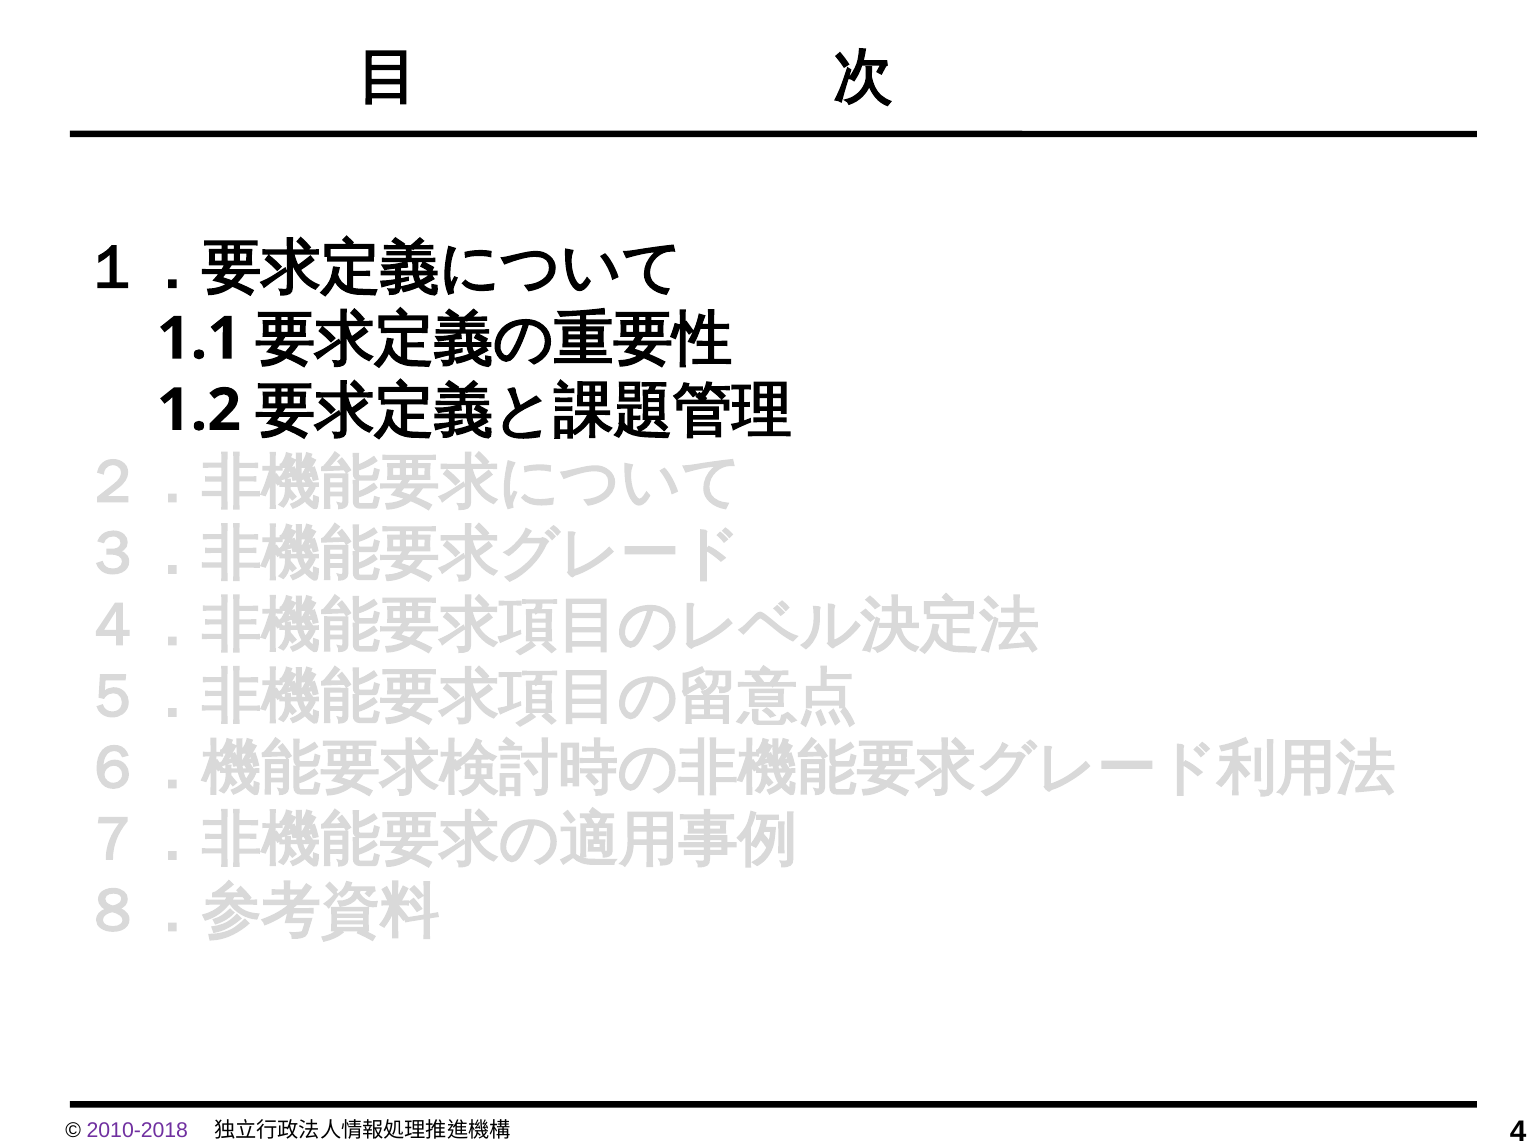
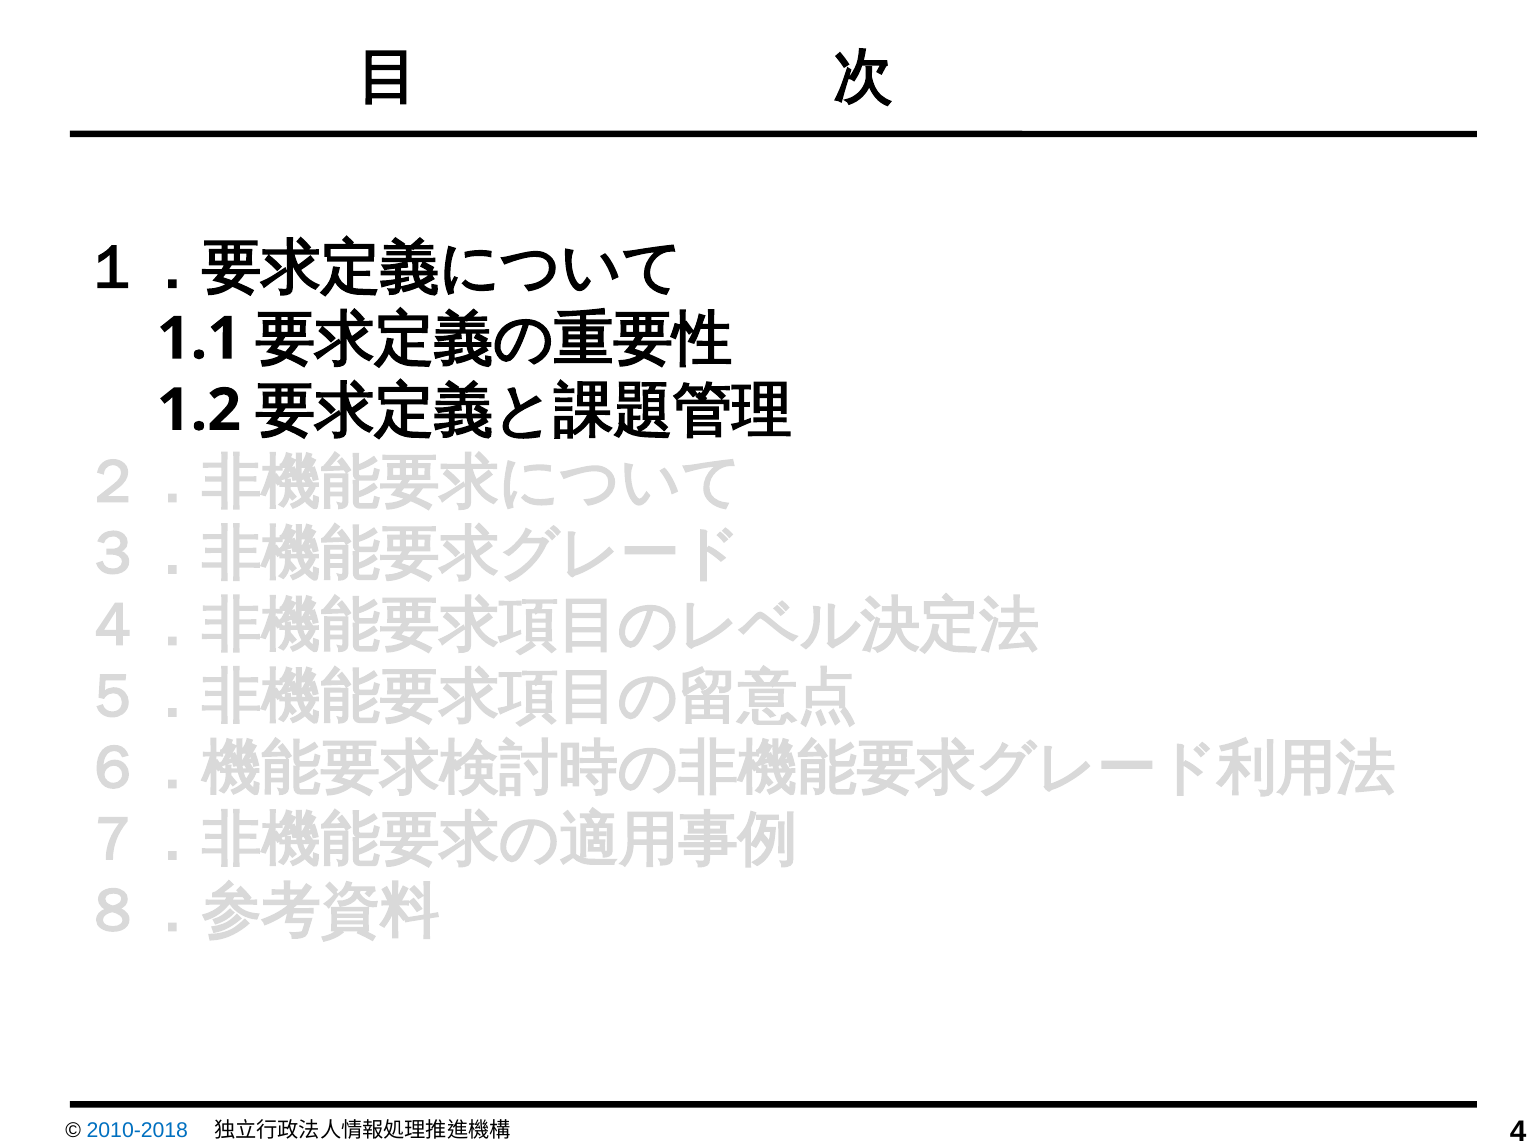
2010-2018 colour: purple -> blue
